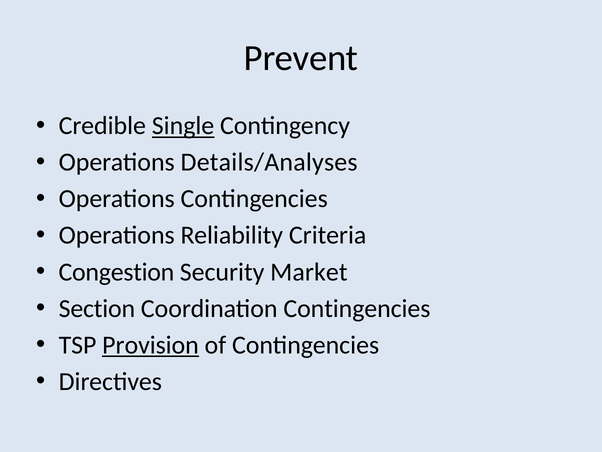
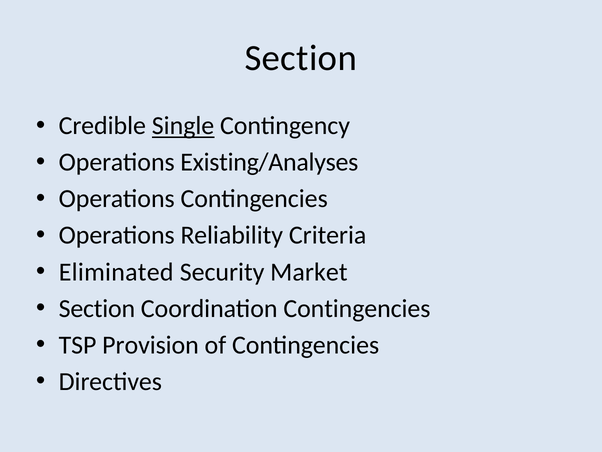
Prevent at (301, 58): Prevent -> Section
Details/Analyses: Details/Analyses -> Existing/Analyses
Congestion: Congestion -> Eliminated
Provision underline: present -> none
